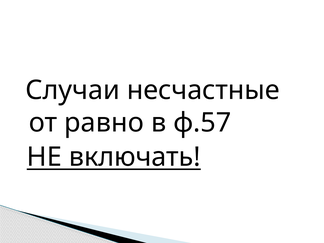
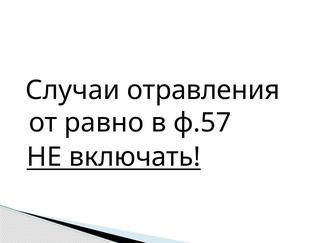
несчастные: несчастные -> отравления
